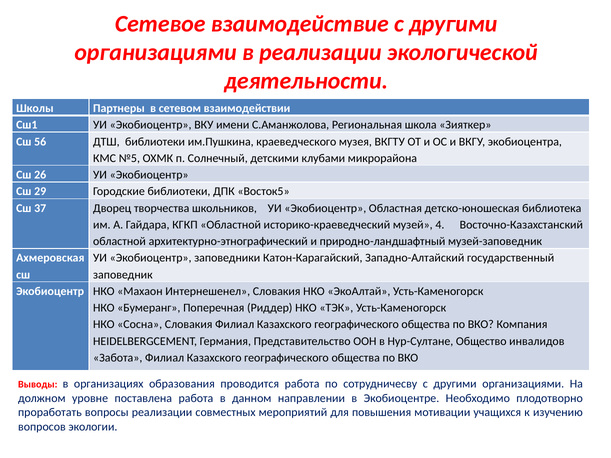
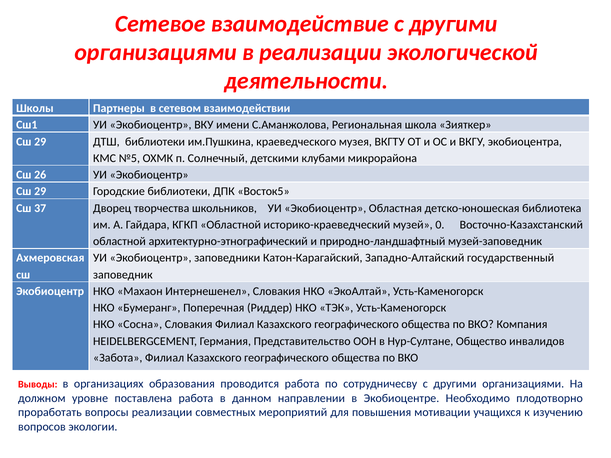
56 at (40, 142): 56 -> 29
4: 4 -> 0
